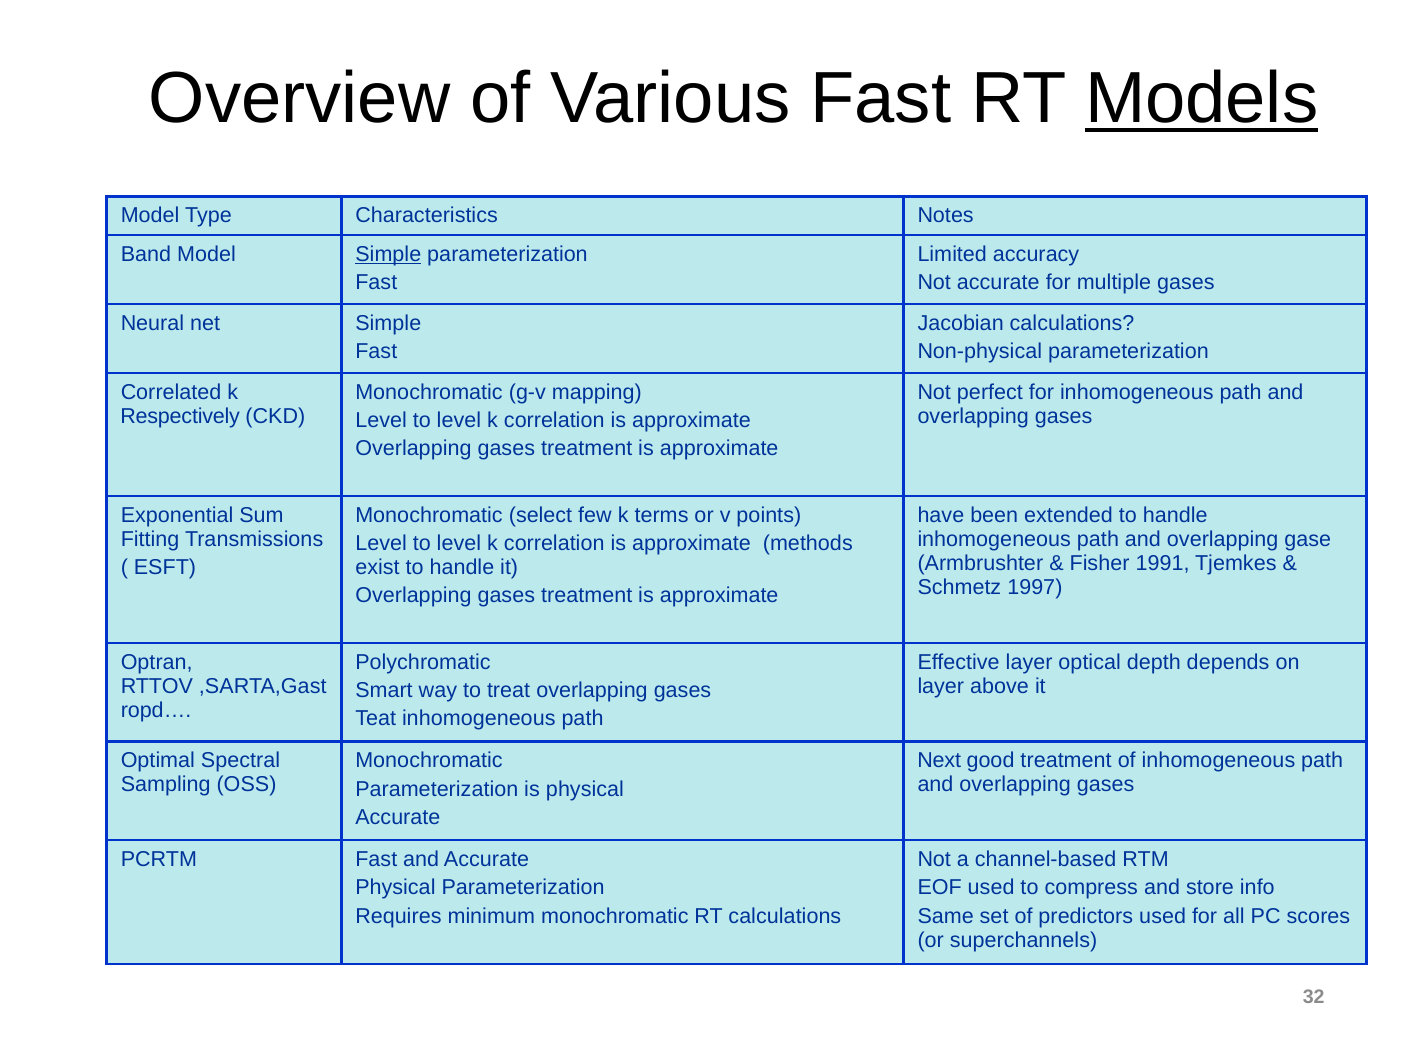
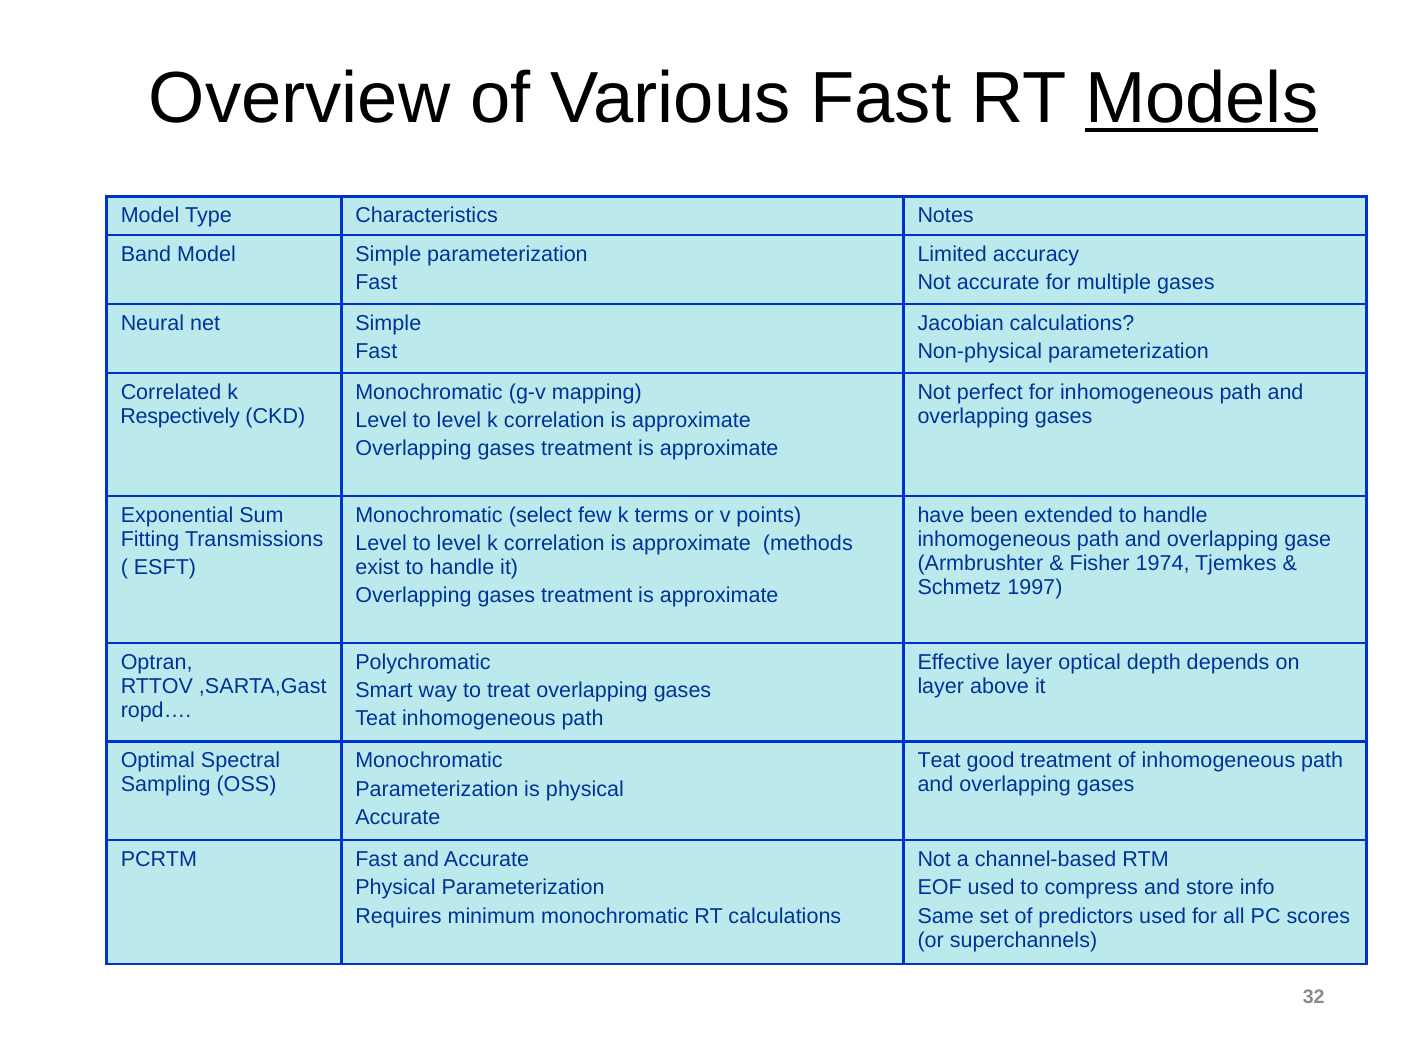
Simple at (388, 255) underline: present -> none
1991: 1991 -> 1974
Next at (939, 761): Next -> Teat
